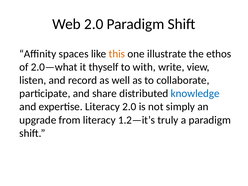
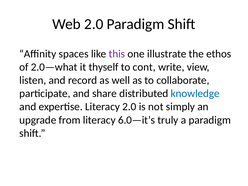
this colour: orange -> purple
with: with -> cont
1.2—it’s: 1.2—it’s -> 6.0—it’s
